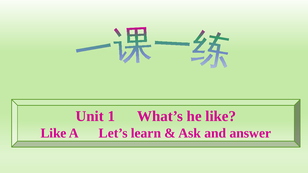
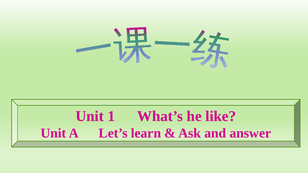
Like at (53, 133): Like -> Unit
